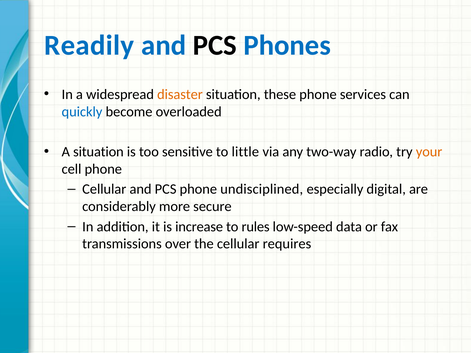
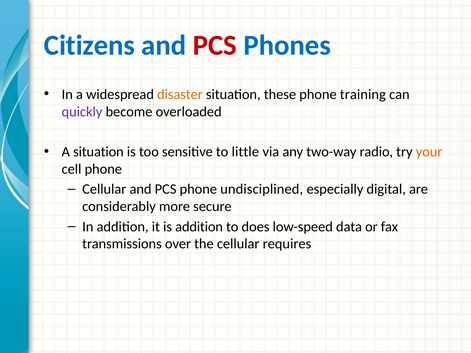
Readily: Readily -> Citizens
PCS at (215, 45) colour: black -> red
services: services -> training
quickly colour: blue -> purple
is increase: increase -> addition
rules: rules -> does
